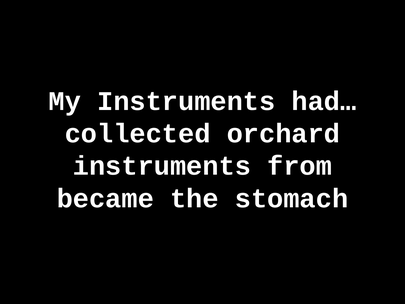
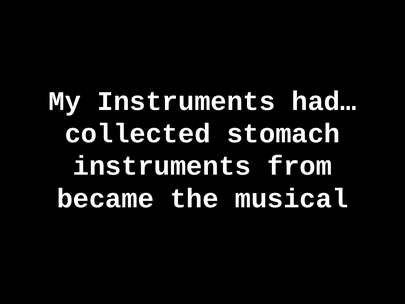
orchard: orchard -> stomach
stomach: stomach -> musical
